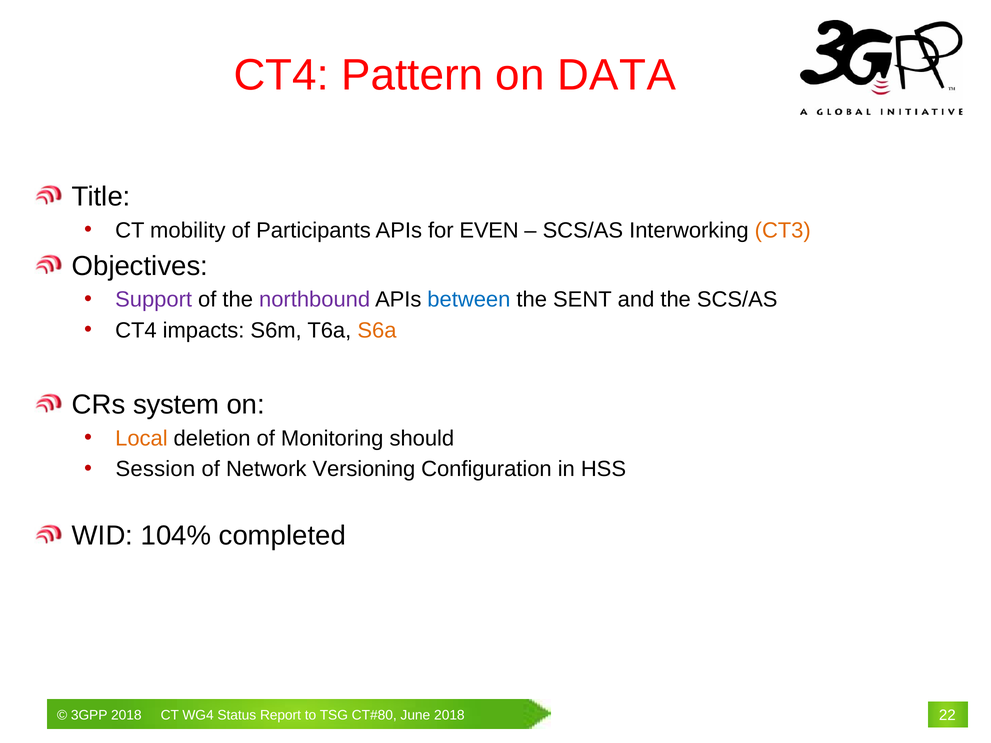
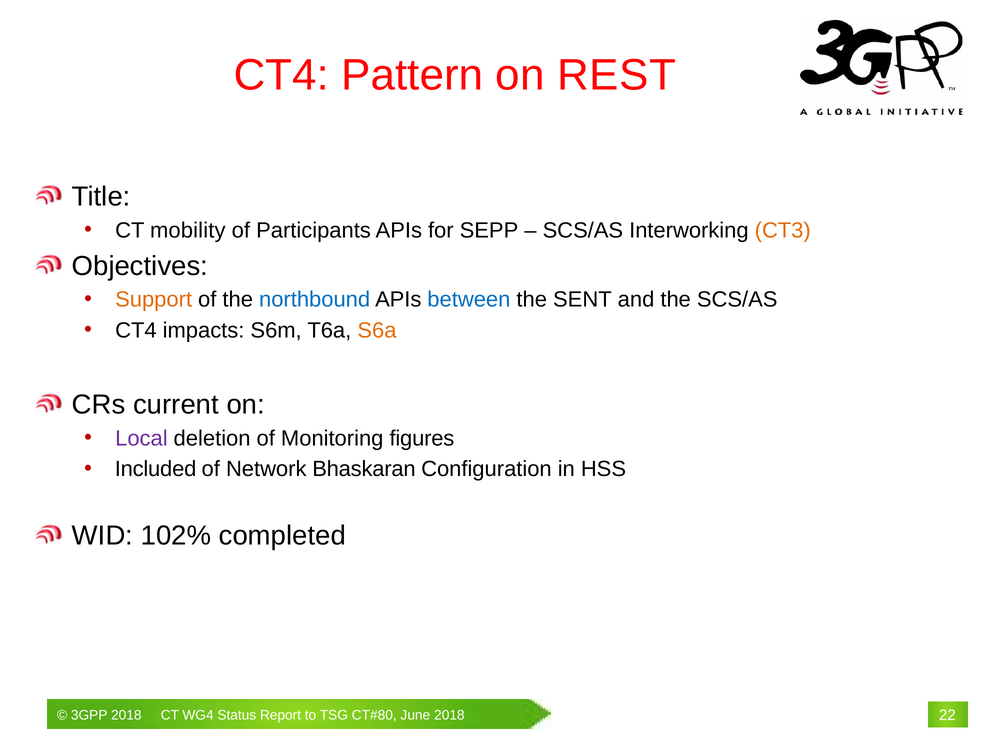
DATA: DATA -> REST
EVEN: EVEN -> SEPP
Support colour: purple -> orange
northbound colour: purple -> blue
system: system -> current
Local colour: orange -> purple
should: should -> figures
Session: Session -> Included
Versioning: Versioning -> Bhaskaran
104%: 104% -> 102%
